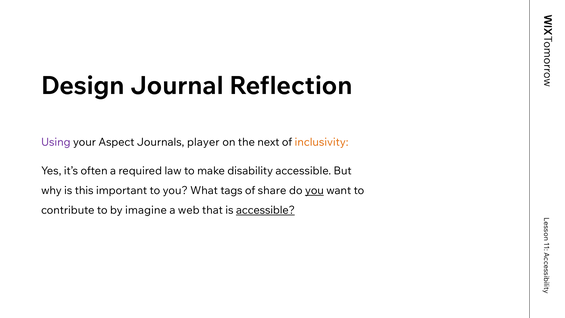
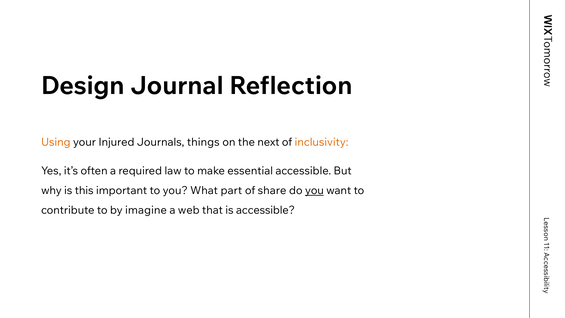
Using colour: purple -> orange
Aspect: Aspect -> Injured
player: player -> things
disability: disability -> essential
tags: tags -> part
accessible at (265, 210) underline: present -> none
